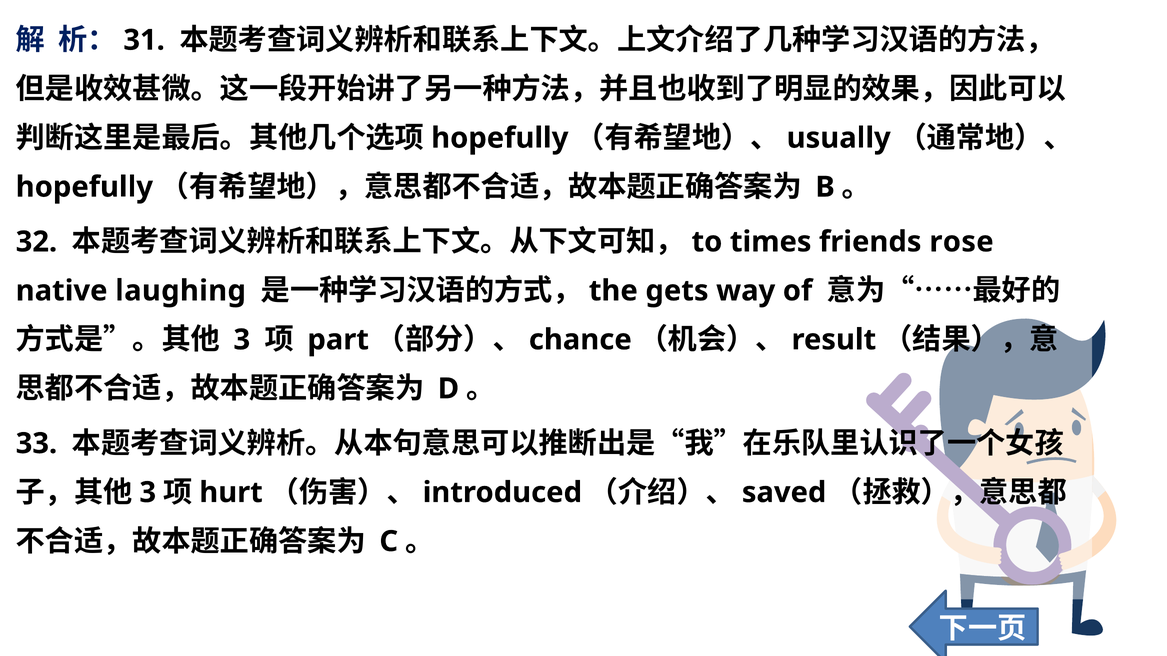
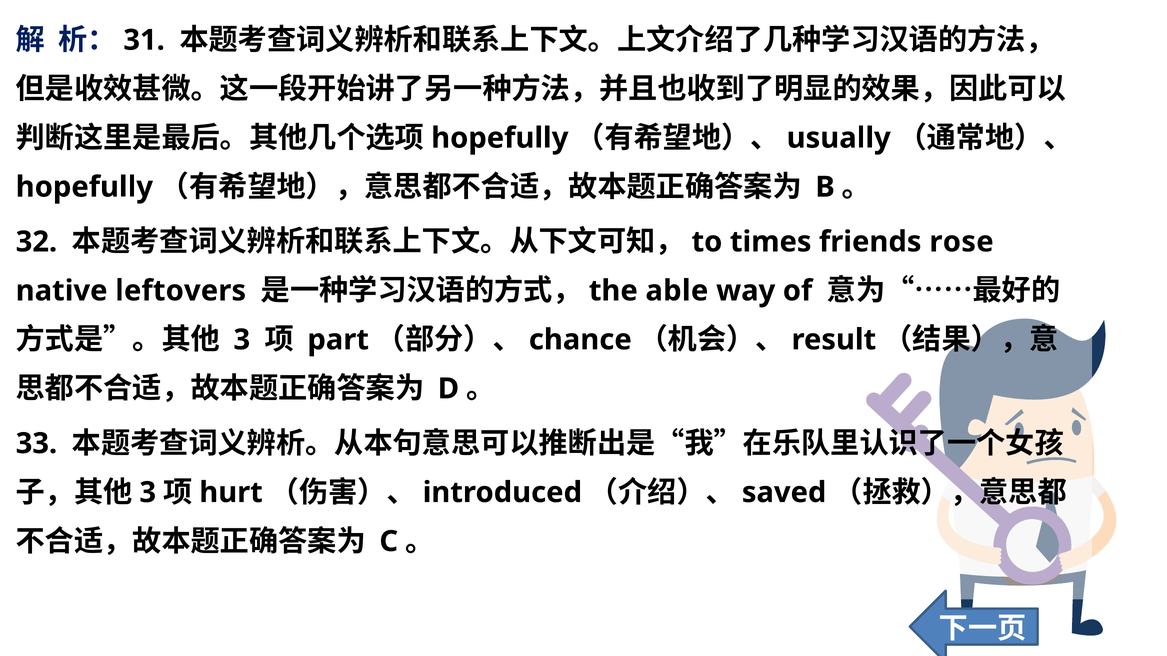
laughing: laughing -> leftovers
gets: gets -> able
